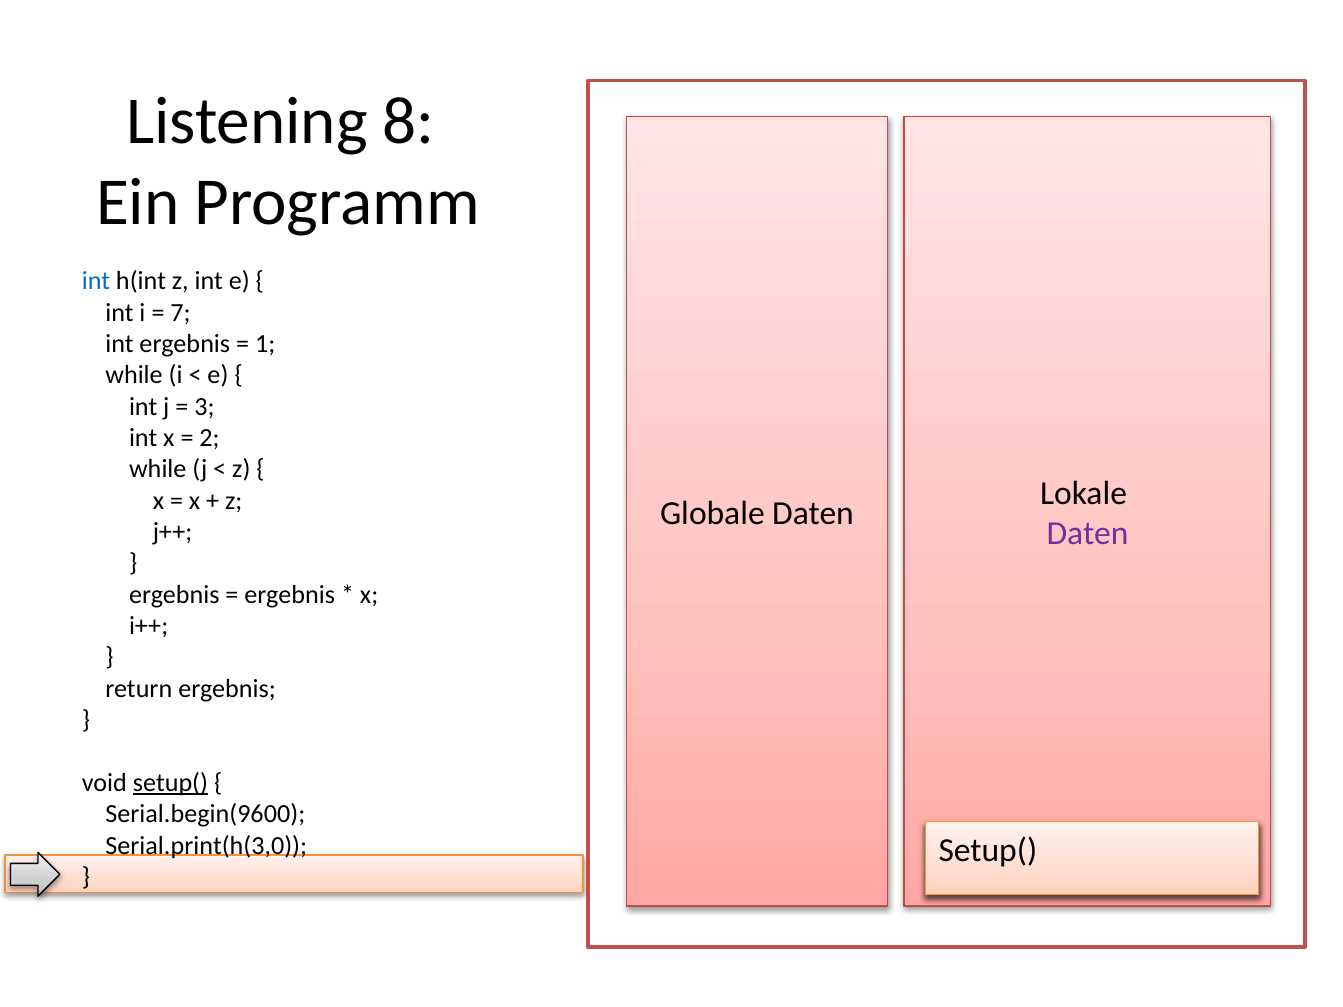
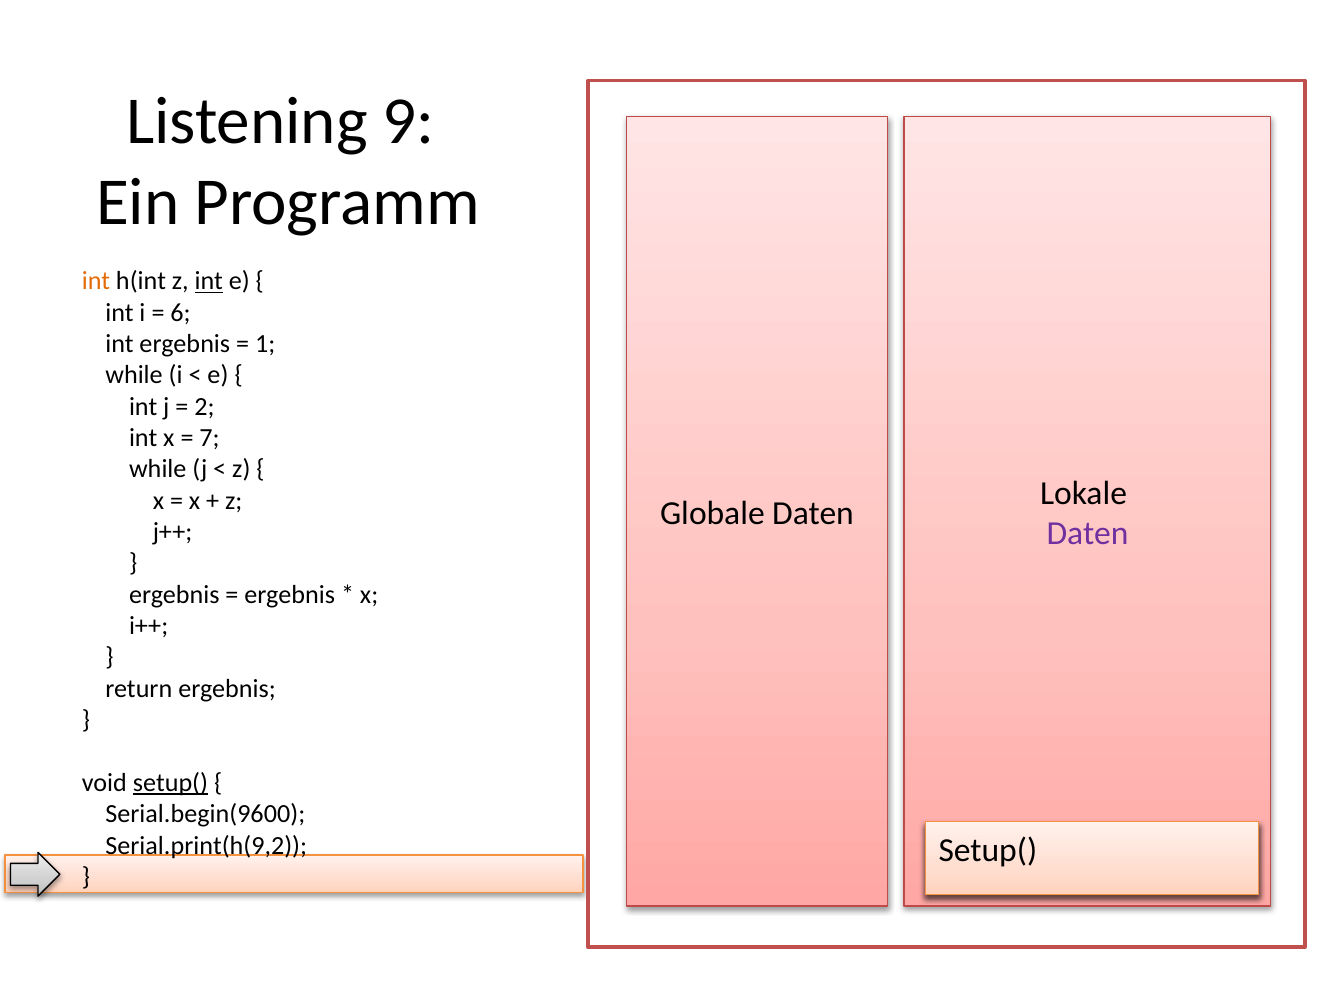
8: 8 -> 9
int at (96, 281) colour: blue -> orange
int at (209, 281) underline: none -> present
7: 7 -> 6
3: 3 -> 2
2: 2 -> 7
Serial.print(h(3,0: Serial.print(h(3,0 -> Serial.print(h(9,2
